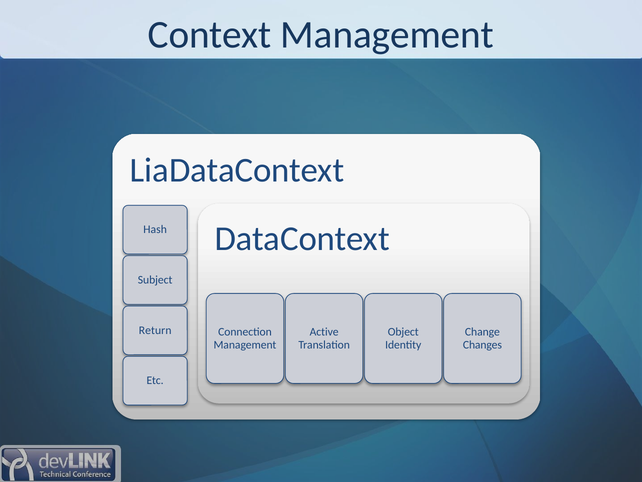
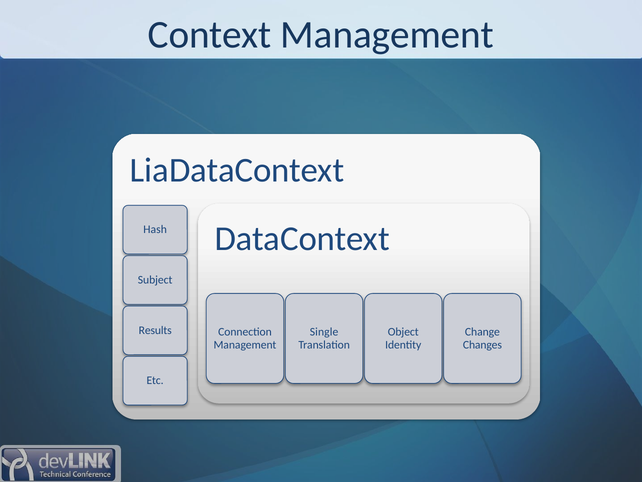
Return: Return -> Results
Active: Active -> Single
